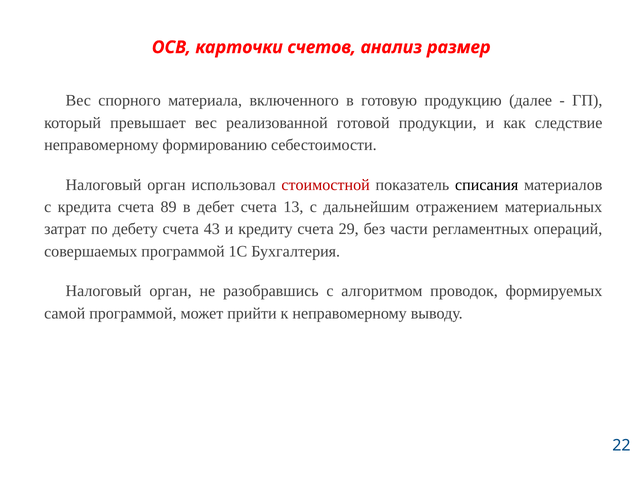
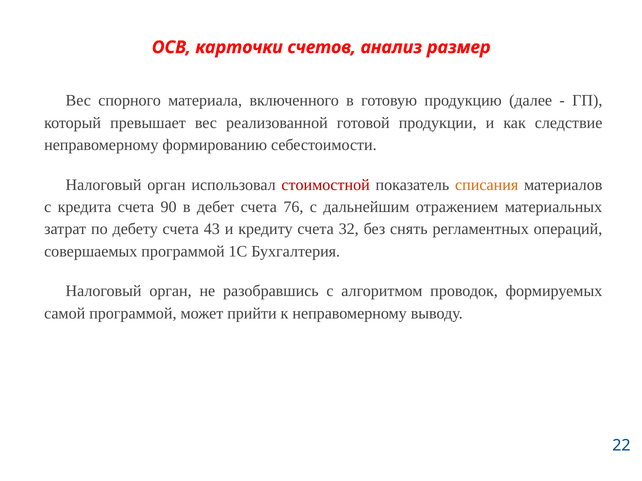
списания colour: black -> orange
89: 89 -> 90
13: 13 -> 76
29: 29 -> 32
части: части -> снять
